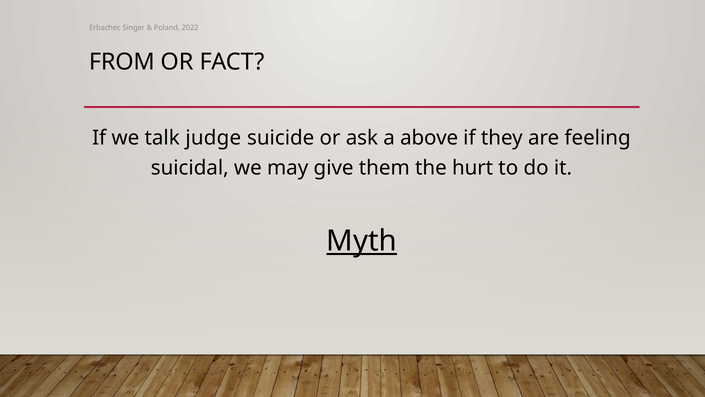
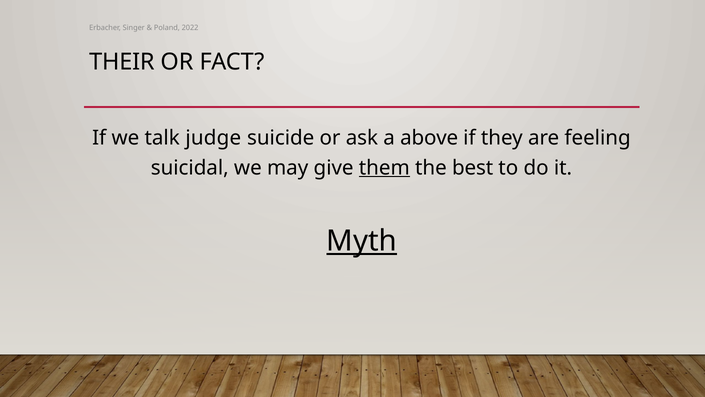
FROM: FROM -> THEIR
them underline: none -> present
hurt: hurt -> best
